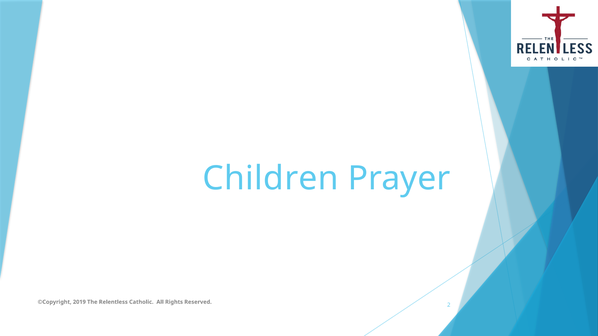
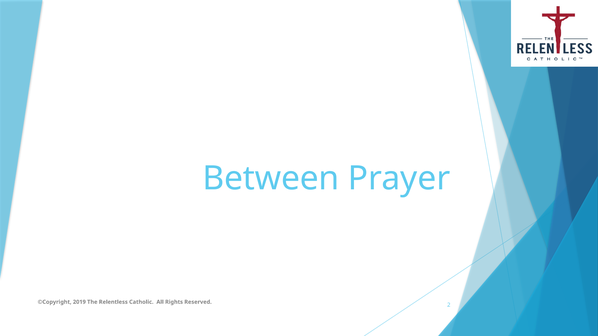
Children: Children -> Between
